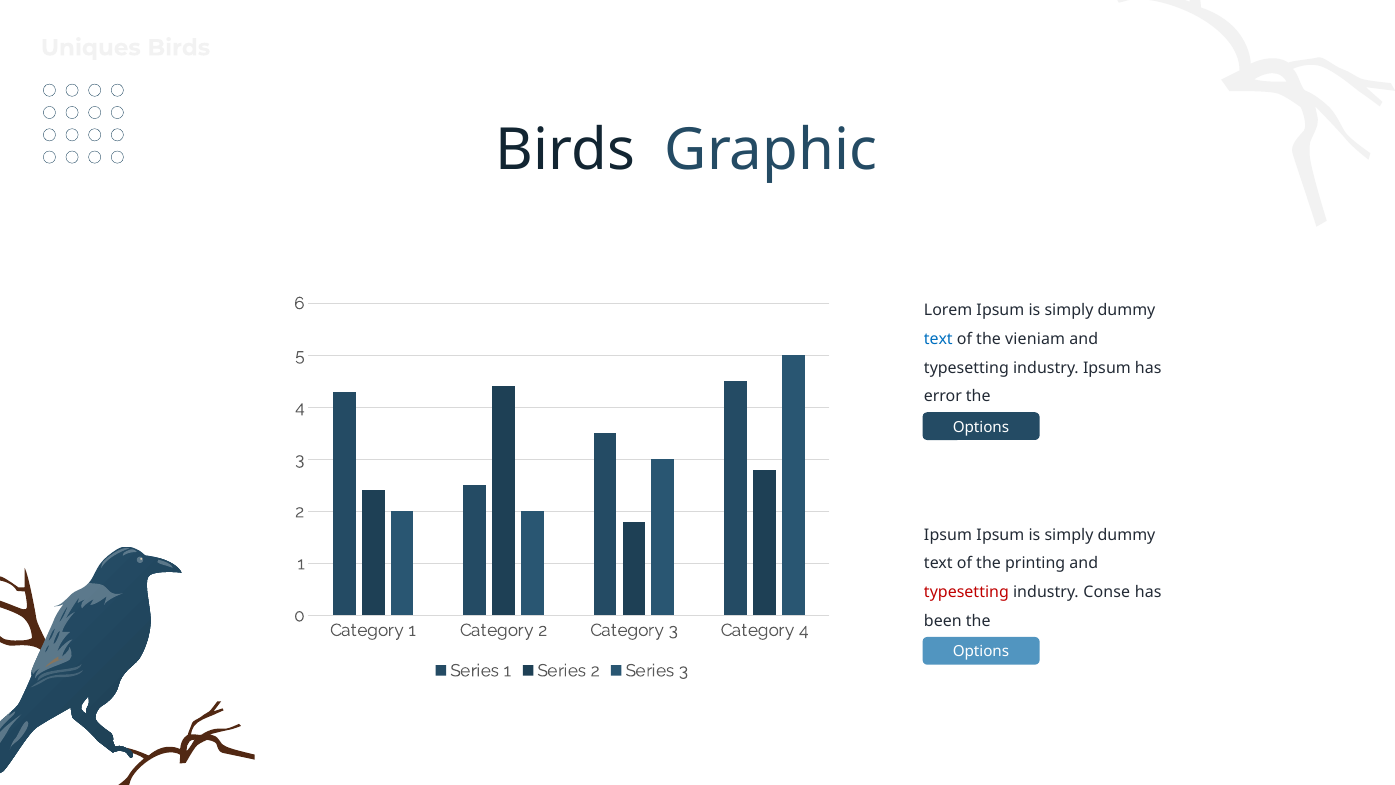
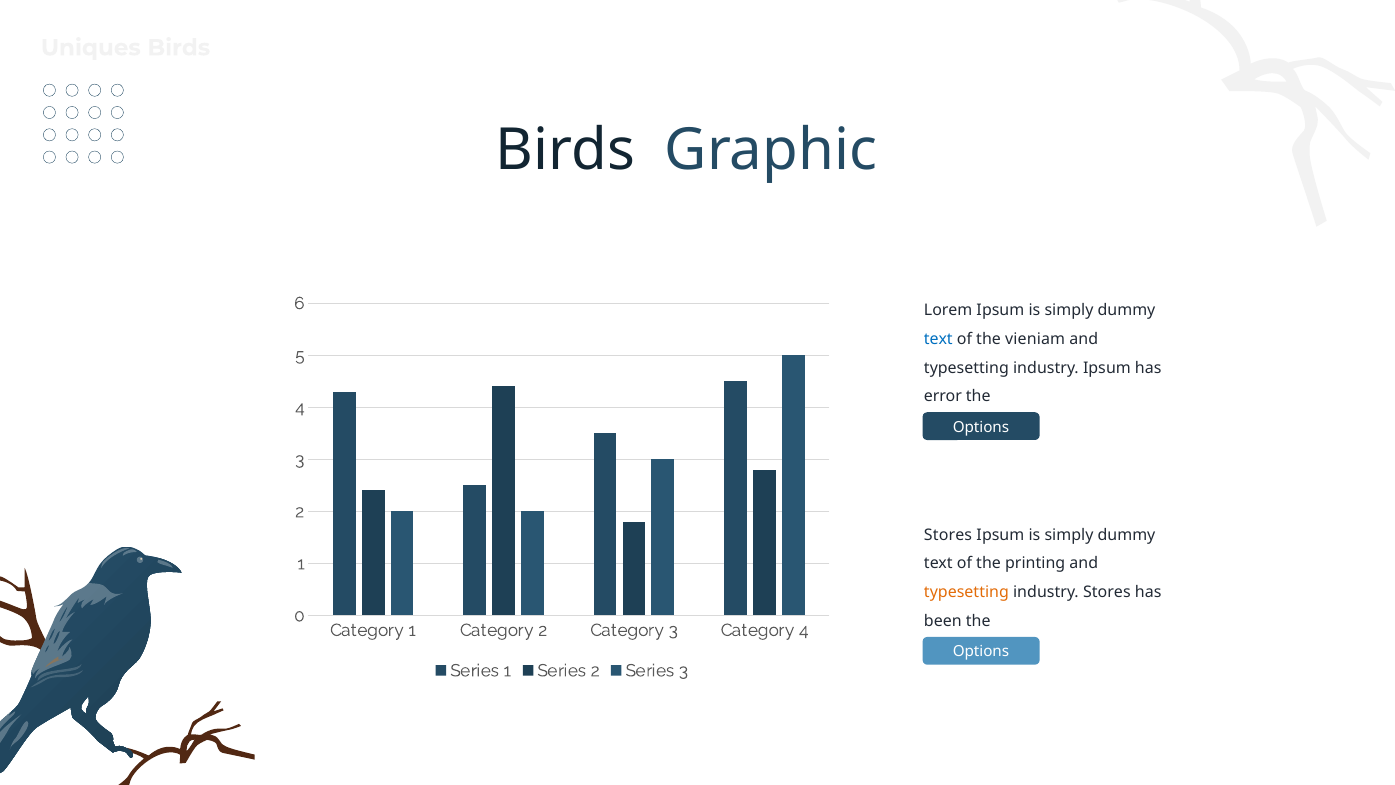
Ipsum at (948, 535): Ipsum -> Stores
typesetting at (966, 592) colour: red -> orange
industry Conse: Conse -> Stores
